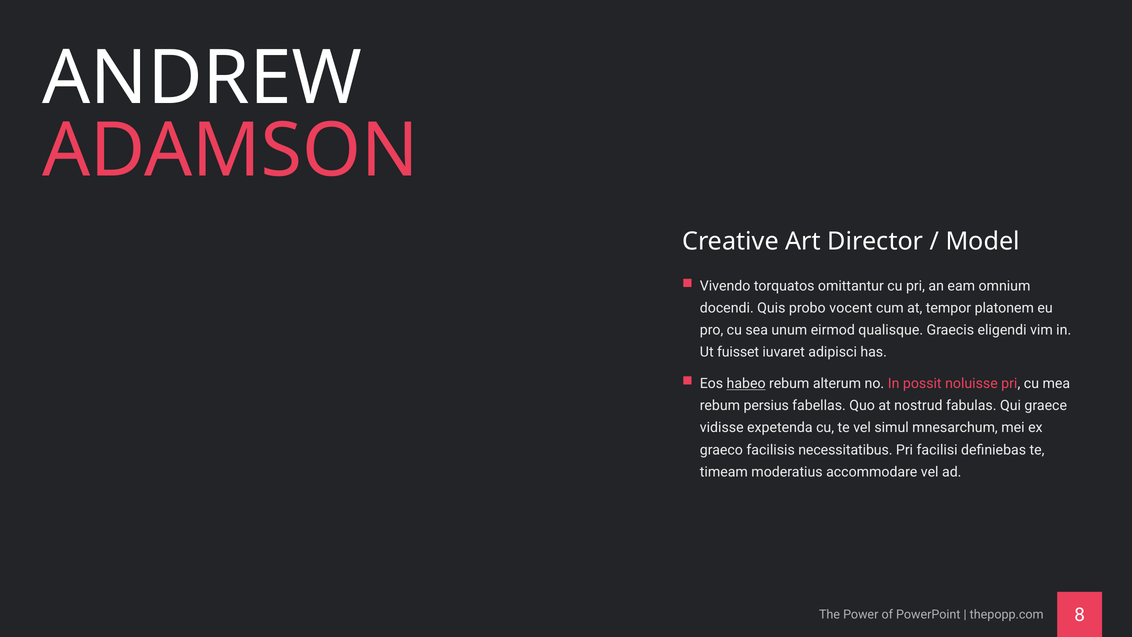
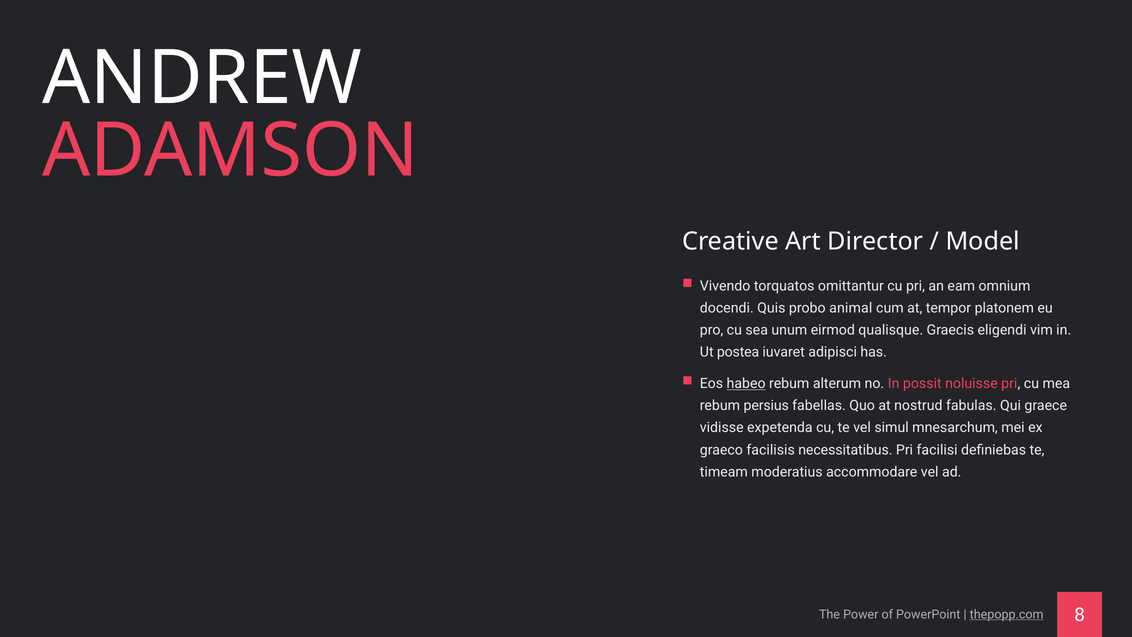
vocent: vocent -> animal
fuisset: fuisset -> postea
thepopp.com underline: none -> present
